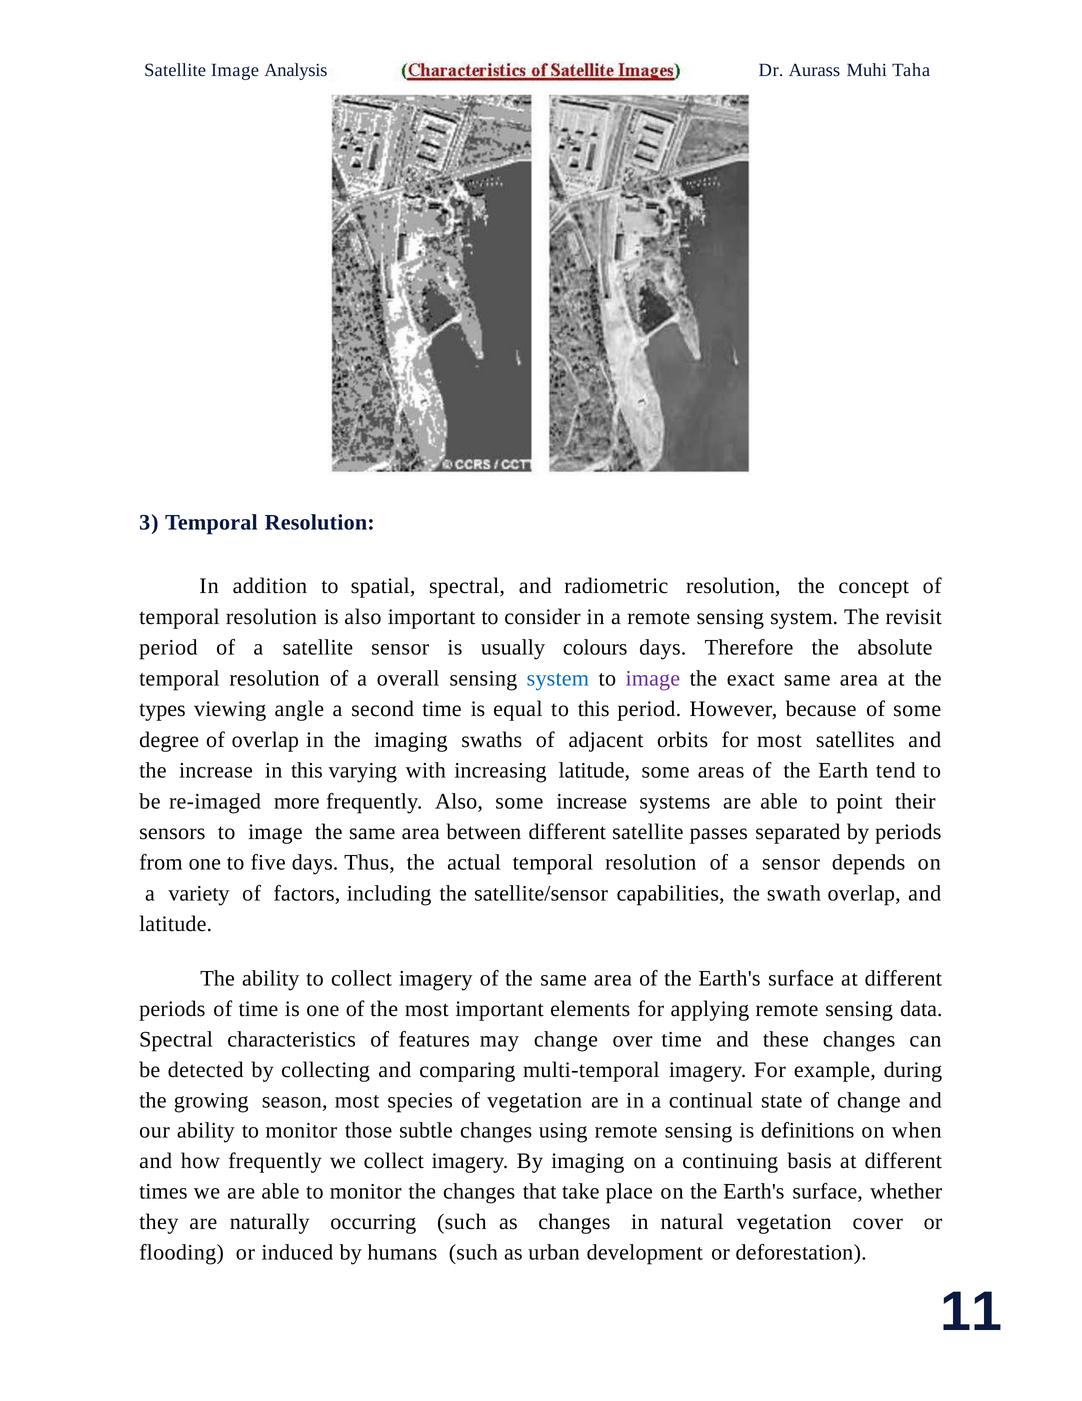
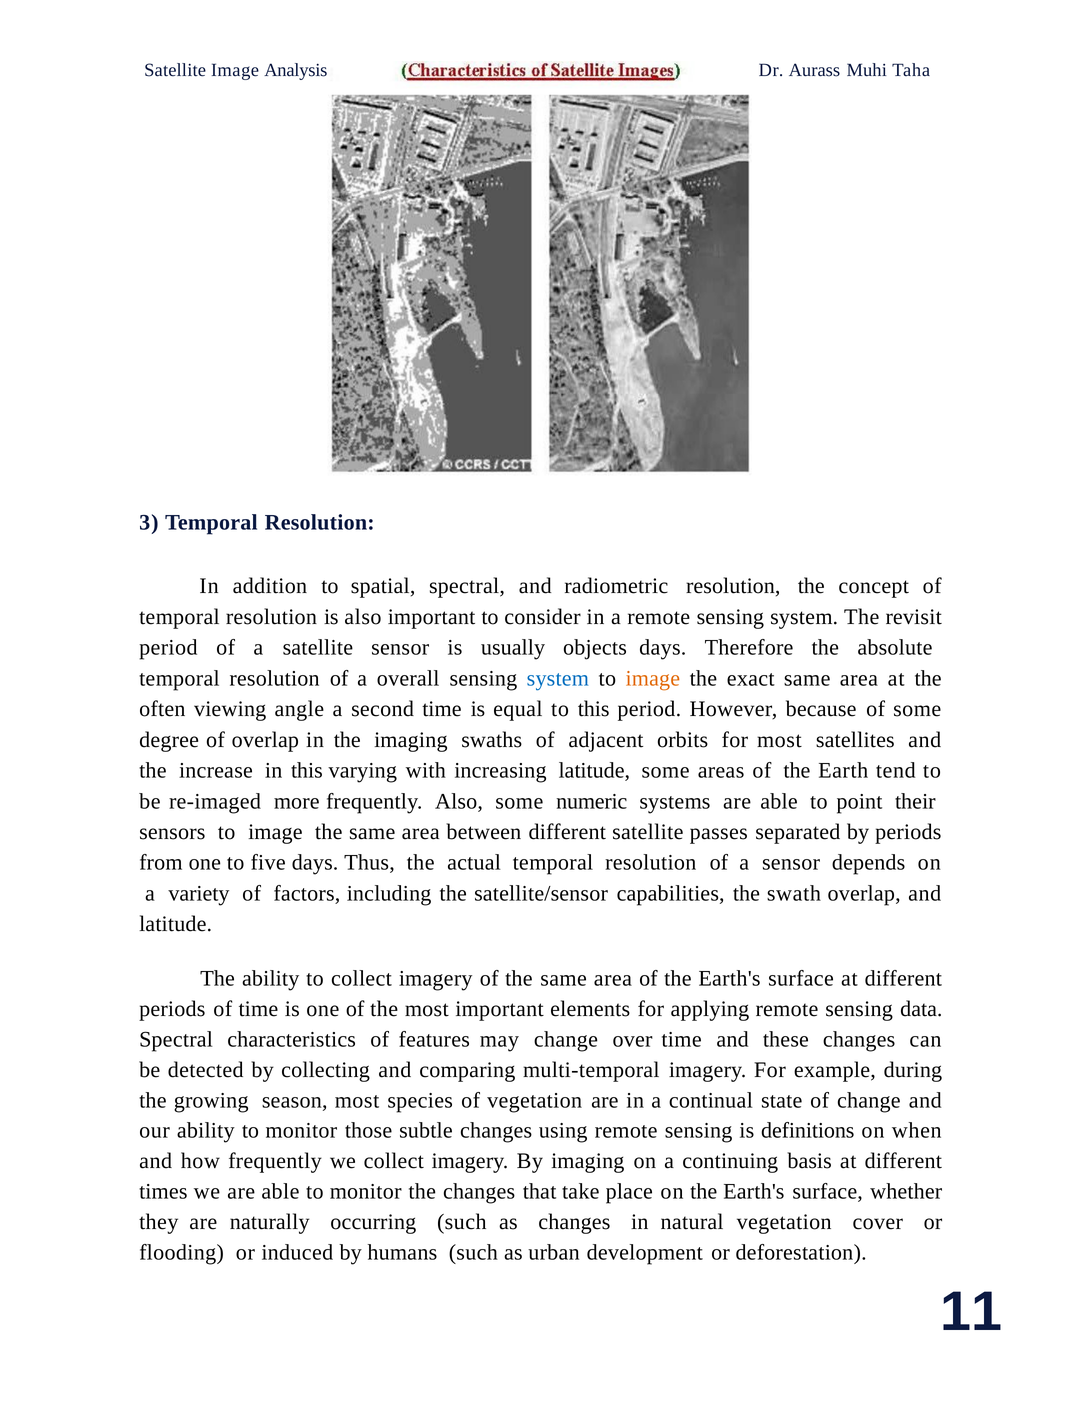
colours: colours -> objects
image at (653, 678) colour: purple -> orange
types: types -> often
some increase: increase -> numeric
